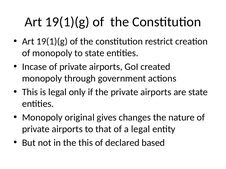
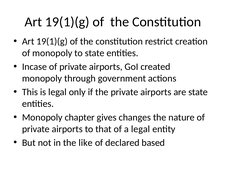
original: original -> chapter
the this: this -> like
